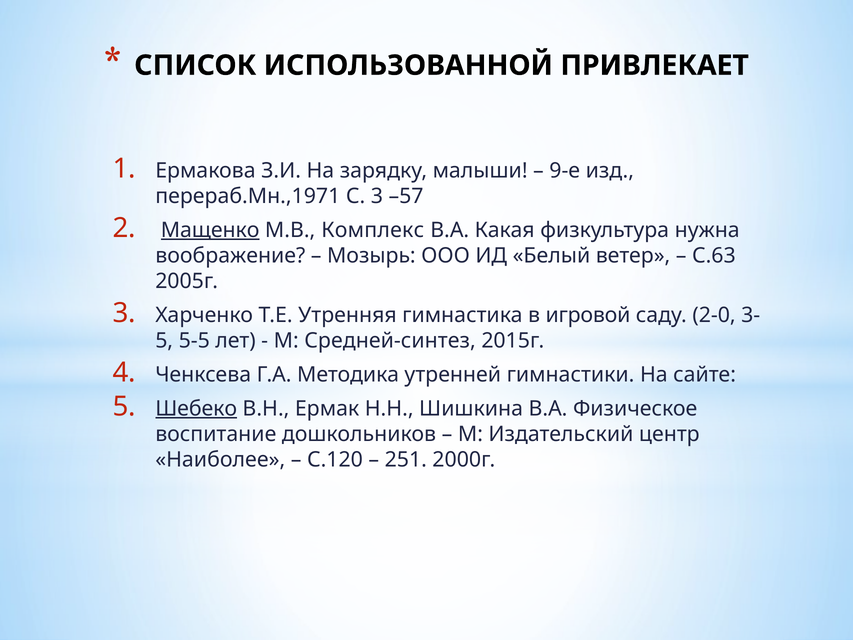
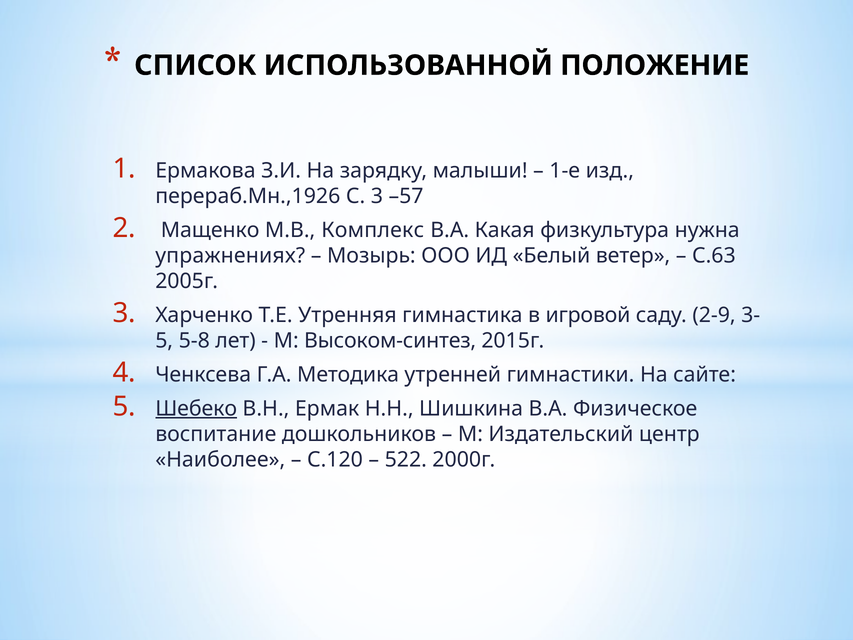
ПРИВЛЕКАЕТ: ПРИВЛЕКАЕТ -> ПОЛОЖЕНИЕ
9-е: 9-е -> 1-е
перераб.Мн.,1971: перераб.Мн.,1971 -> перераб.Мн.,1926
Мащенко underline: present -> none
воображение: воображение -> упражнениях
2-0: 2-0 -> 2-9
5-5: 5-5 -> 5-8
Средней-синтез: Средней-синтез -> Высоком-синтез
251: 251 -> 522
